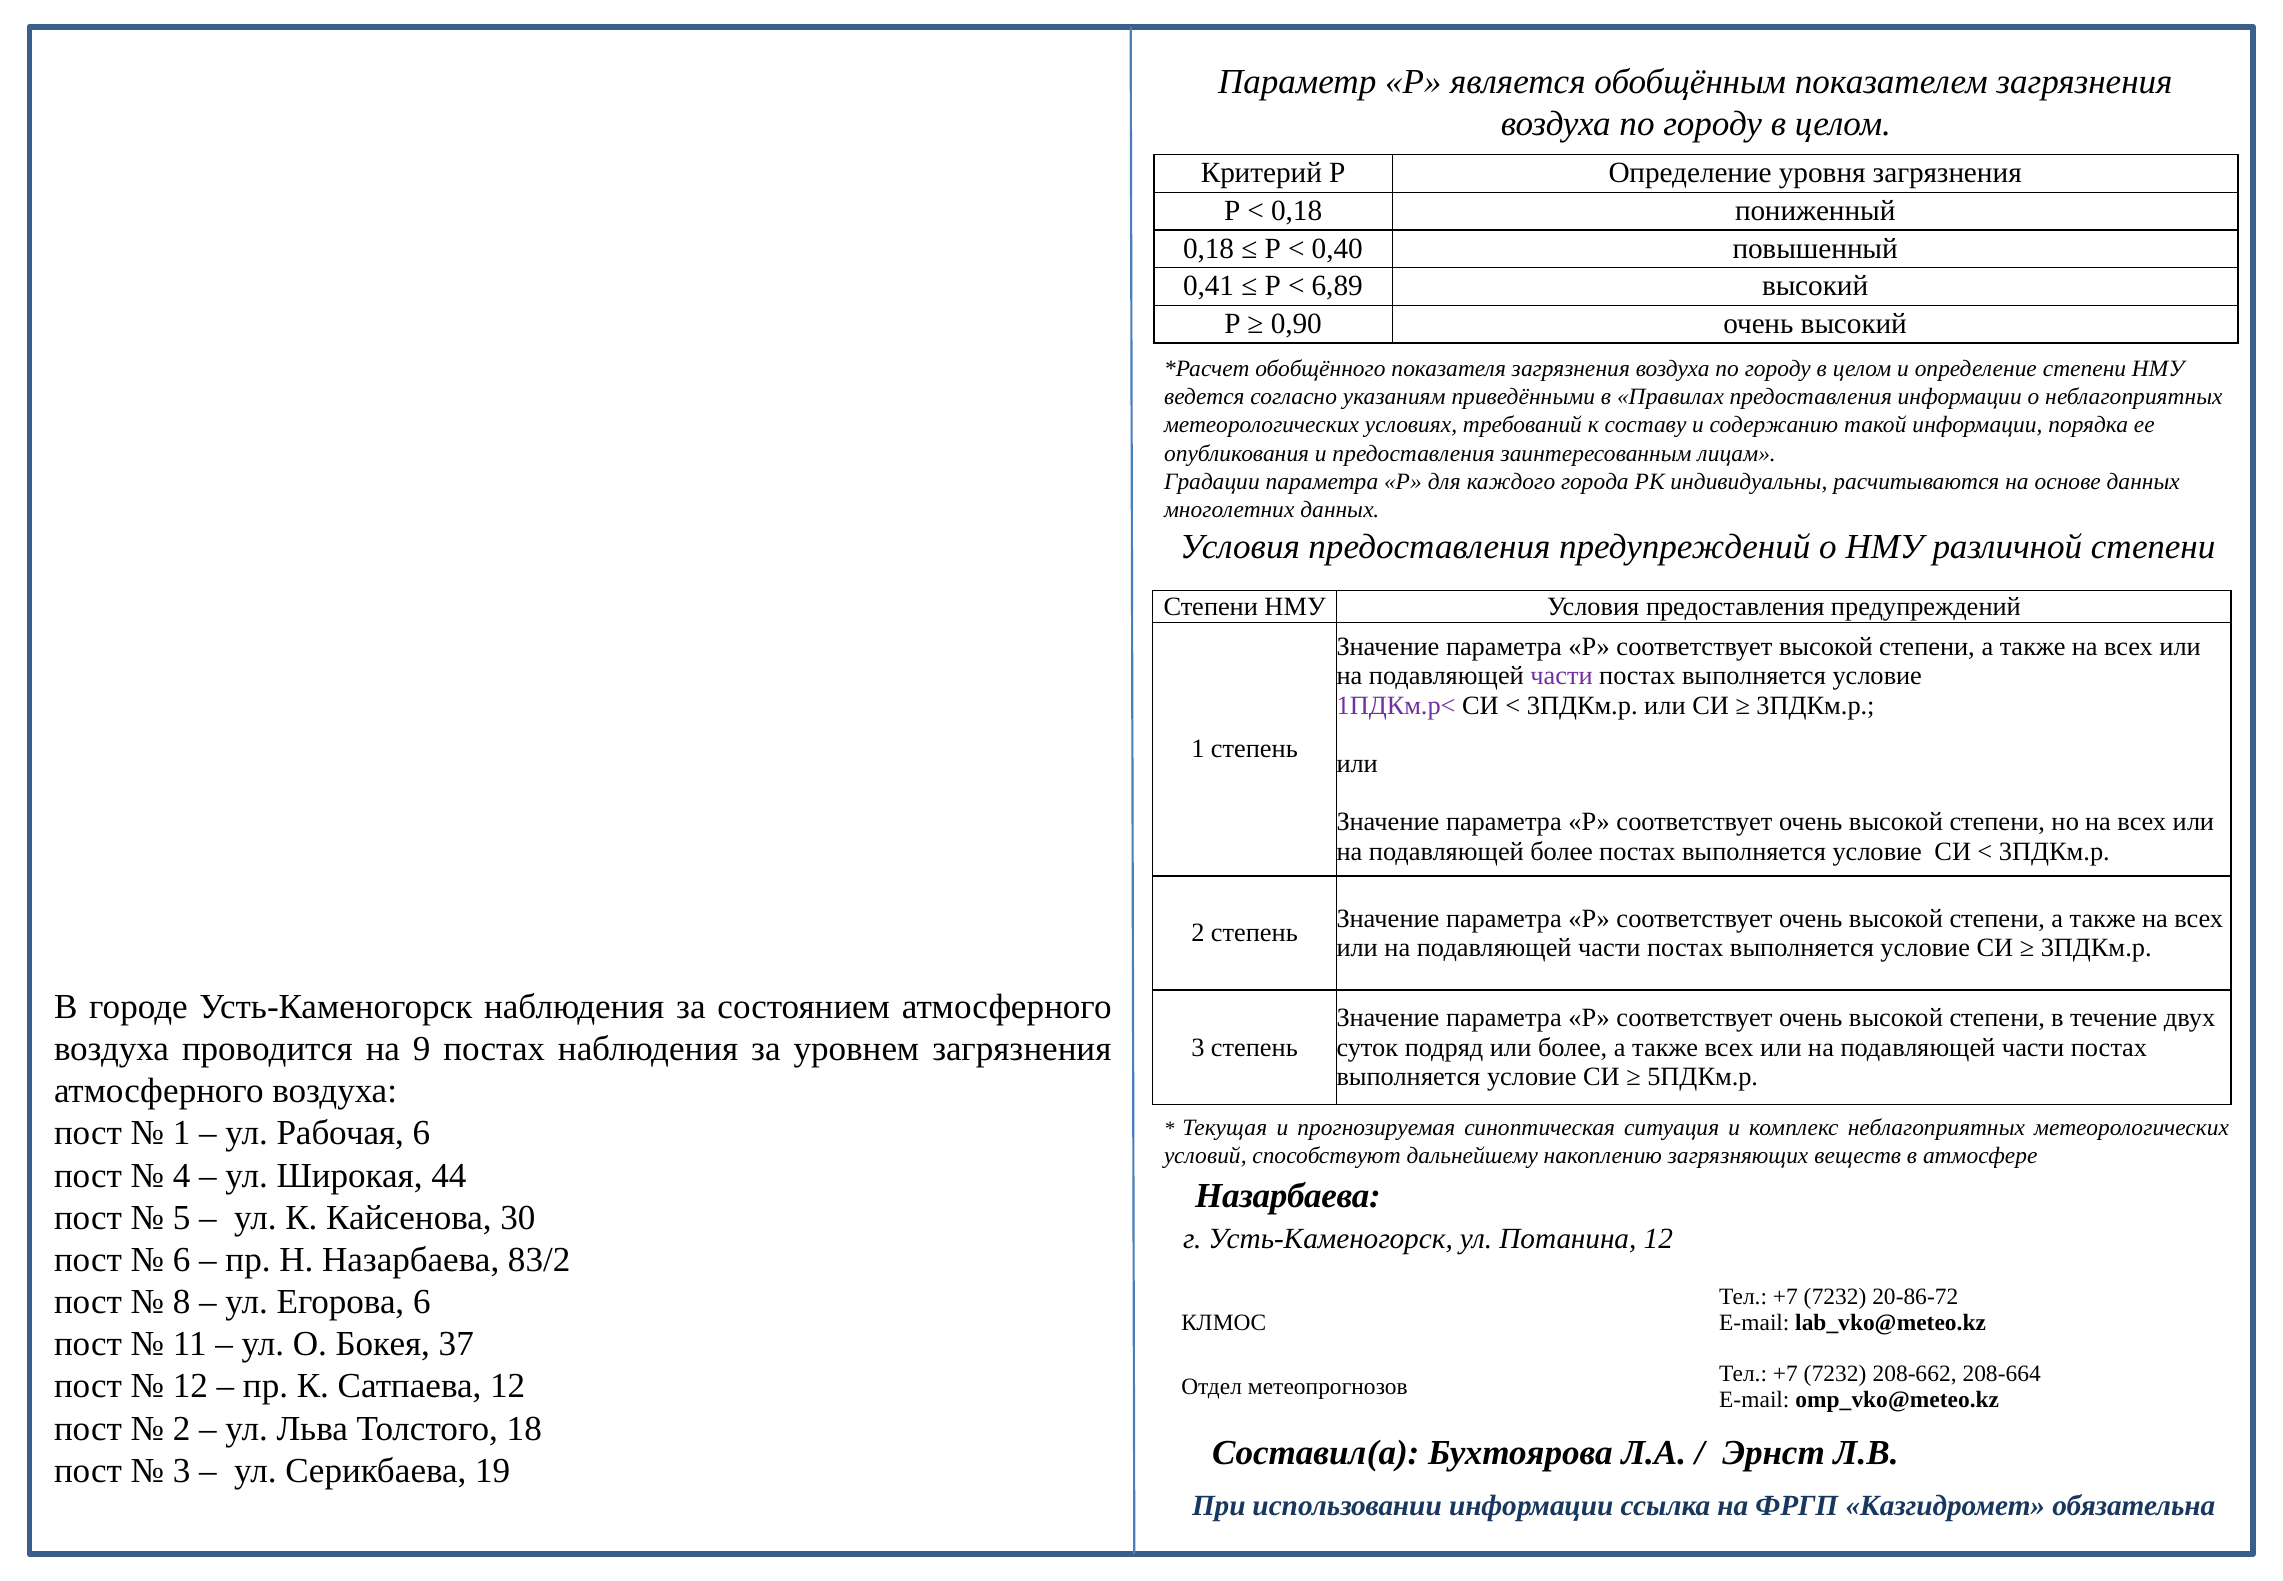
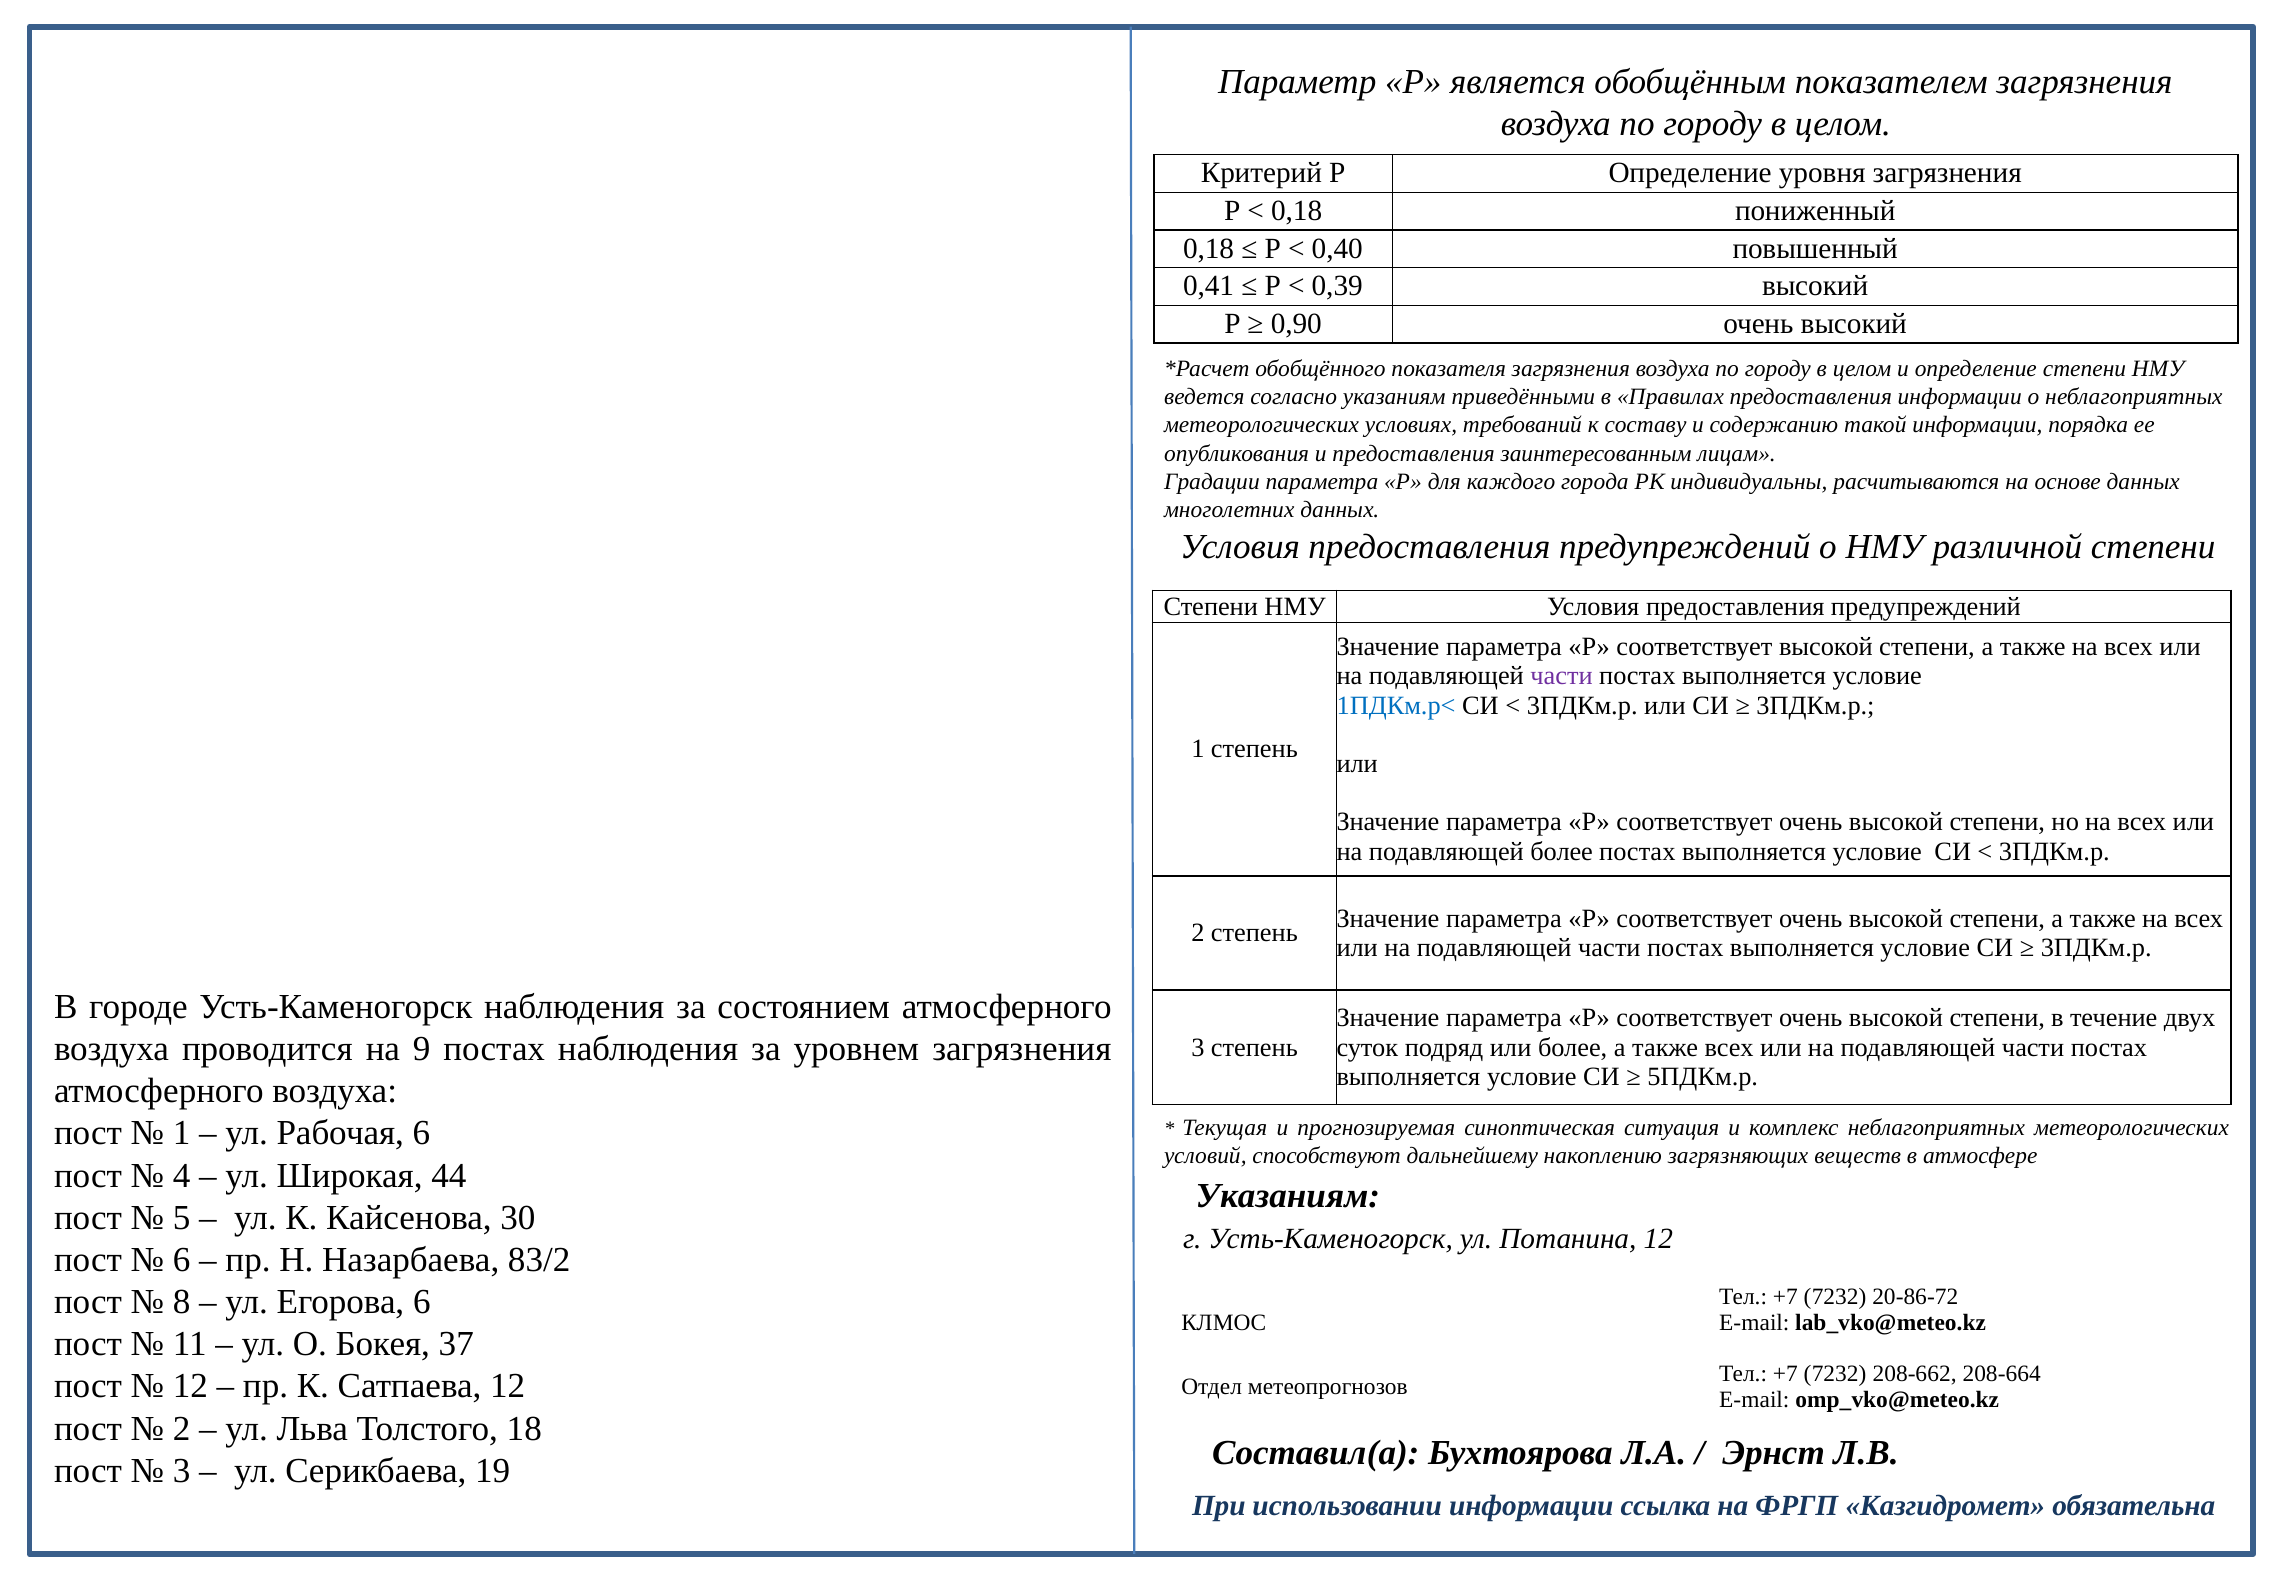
6,89: 6,89 -> 0,39
1ПДКм.р< colour: purple -> blue
Назарбаева at (1288, 1195): Назарбаева -> Указаниям
